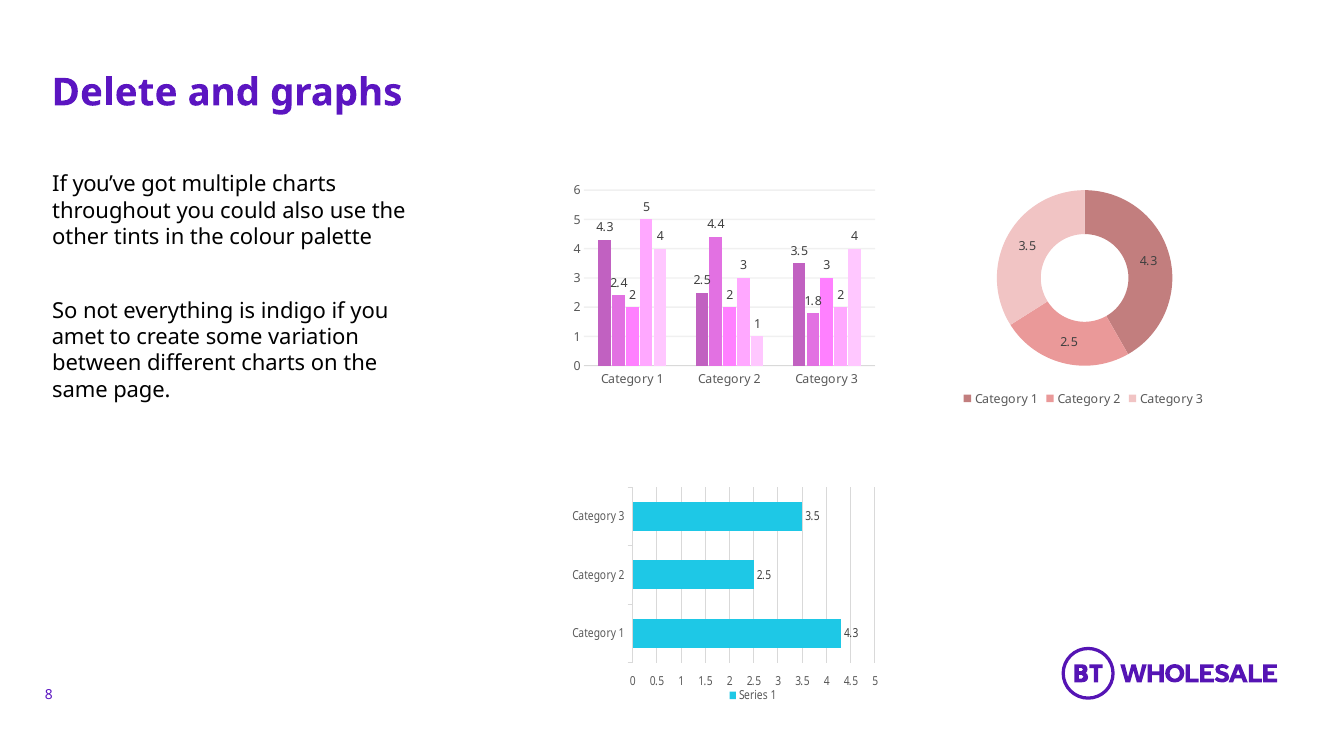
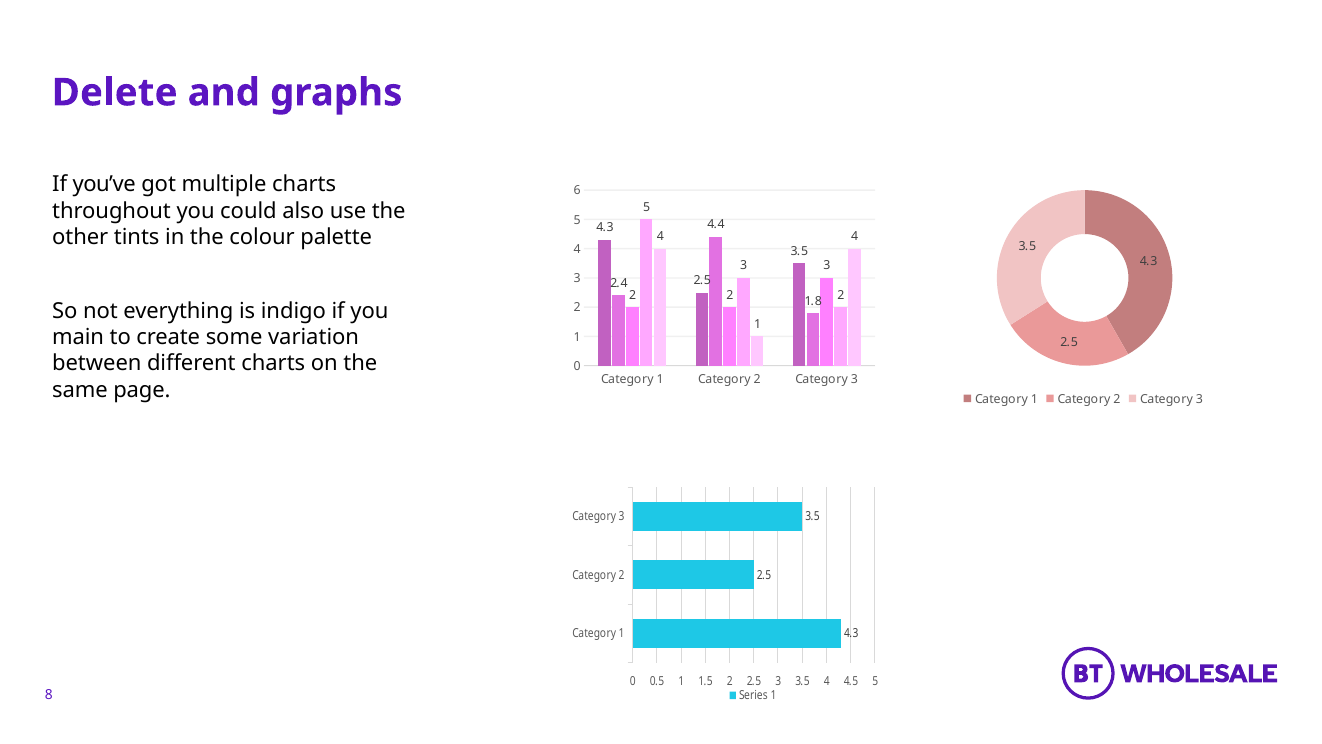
amet: amet -> main
